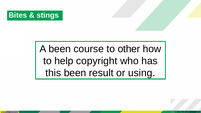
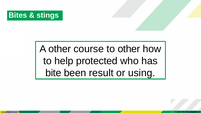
A been: been -> other
copyright: copyright -> protected
this: this -> bite
